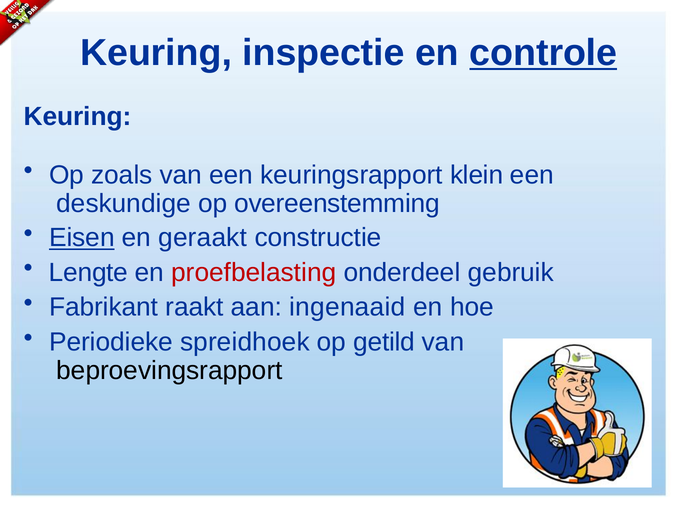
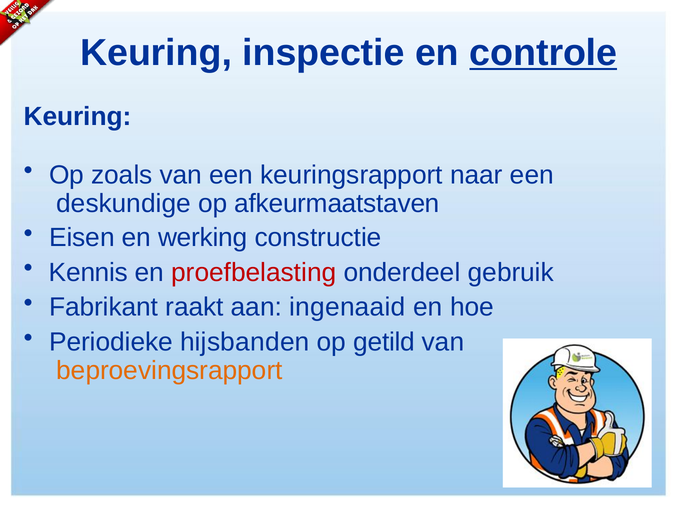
klein: klein -> naar
overeenstemming: overeenstemming -> afkeurmaatstaven
Eisen underline: present -> none
geraakt: geraakt -> werking
Lengte: Lengte -> Kennis
spreidhoek: spreidhoek -> hijsbanden
beproevingsrapport colour: black -> orange
